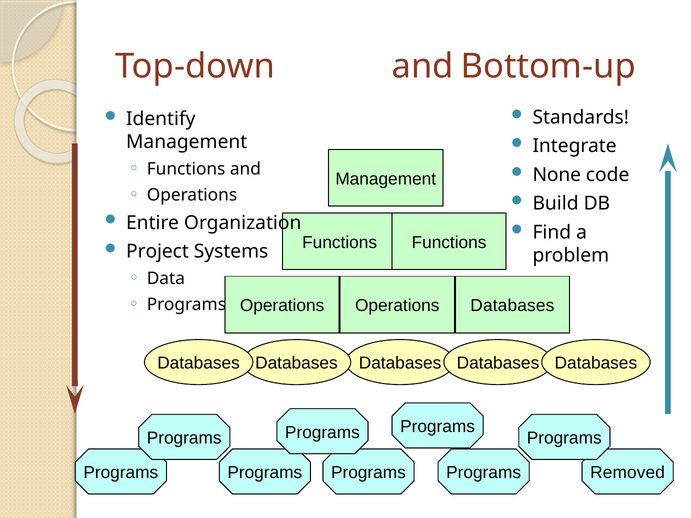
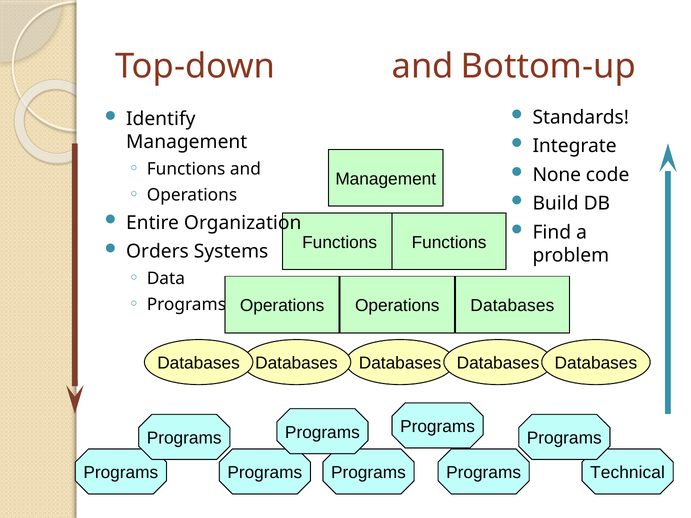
Project: Project -> Orders
Removed: Removed -> Technical
